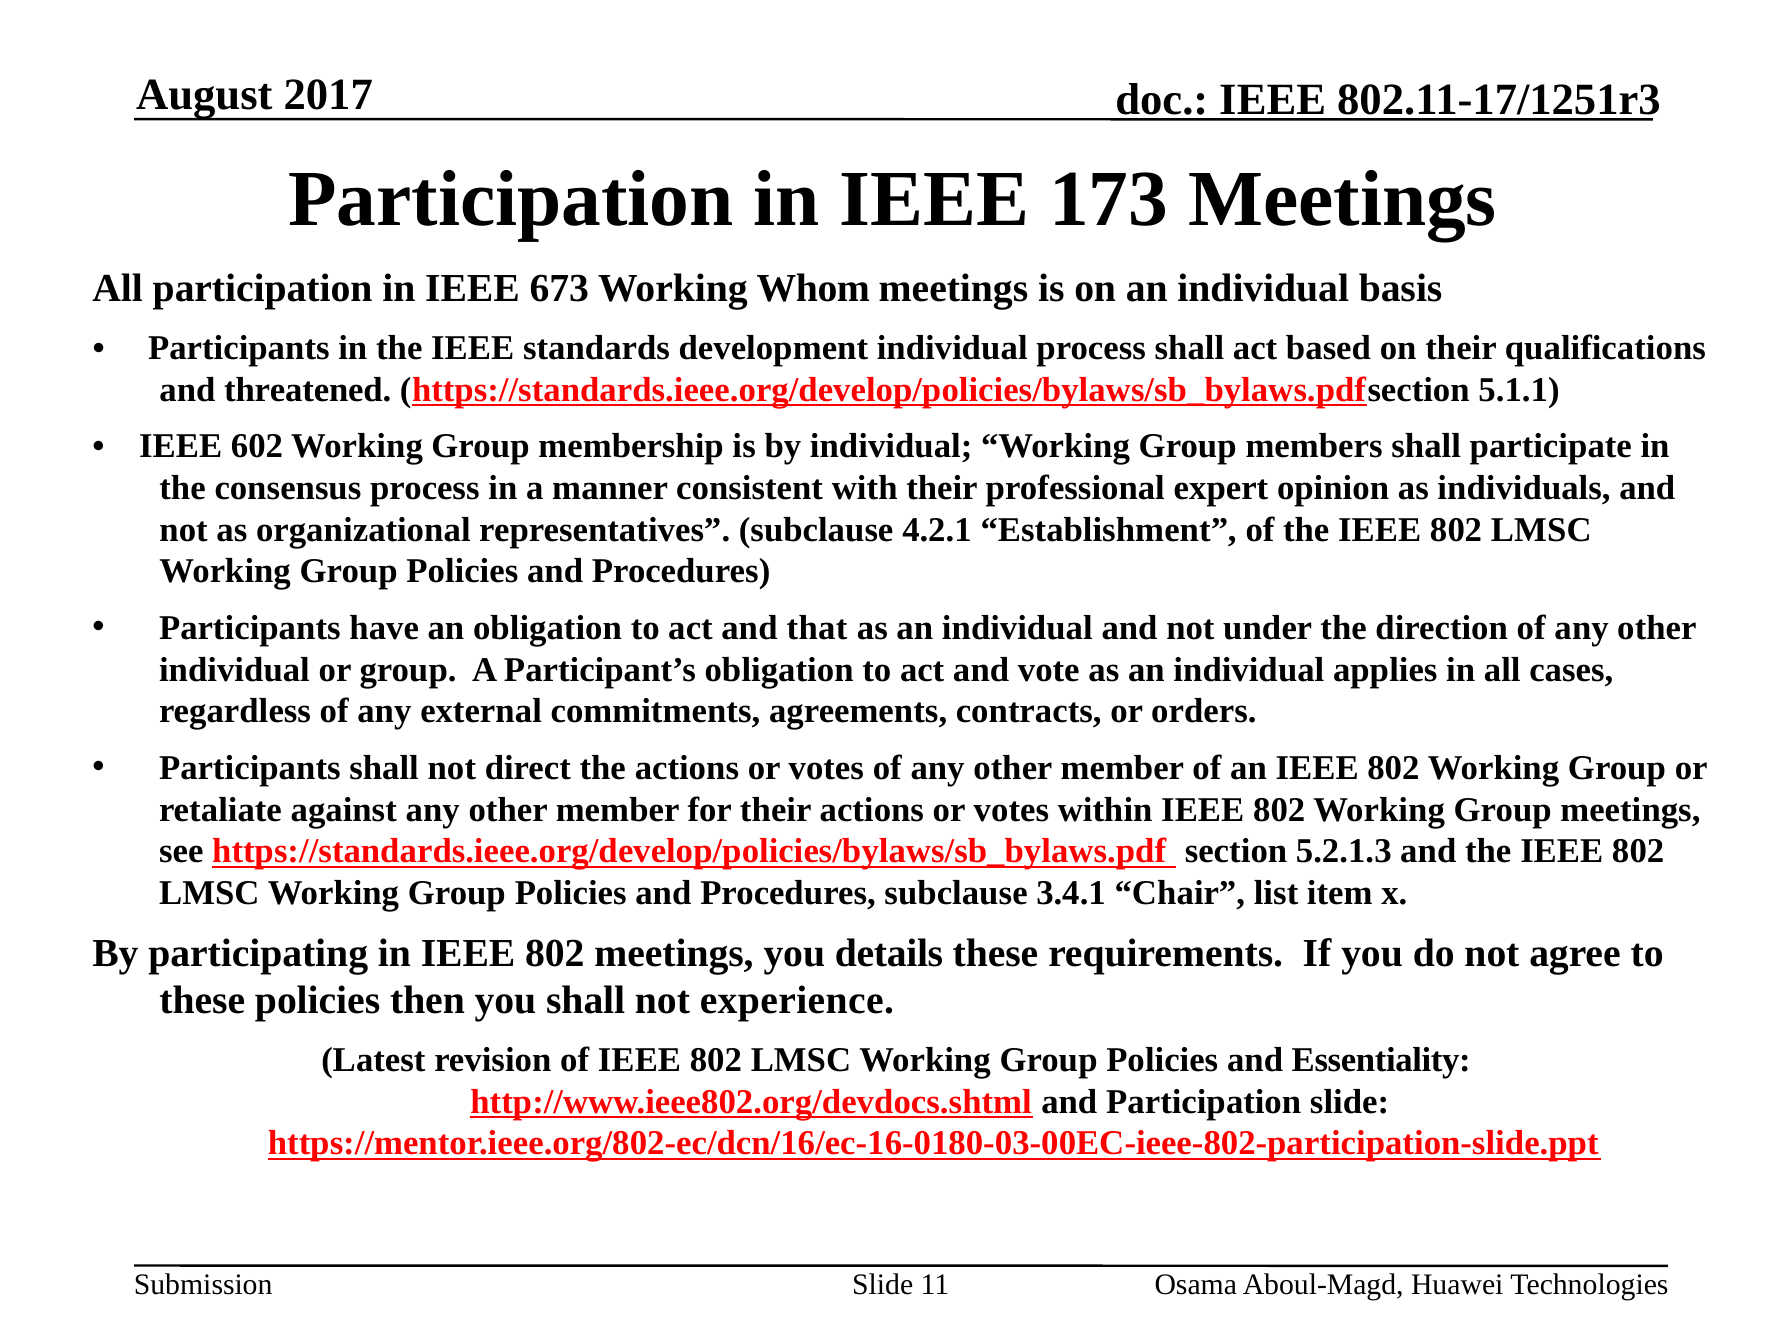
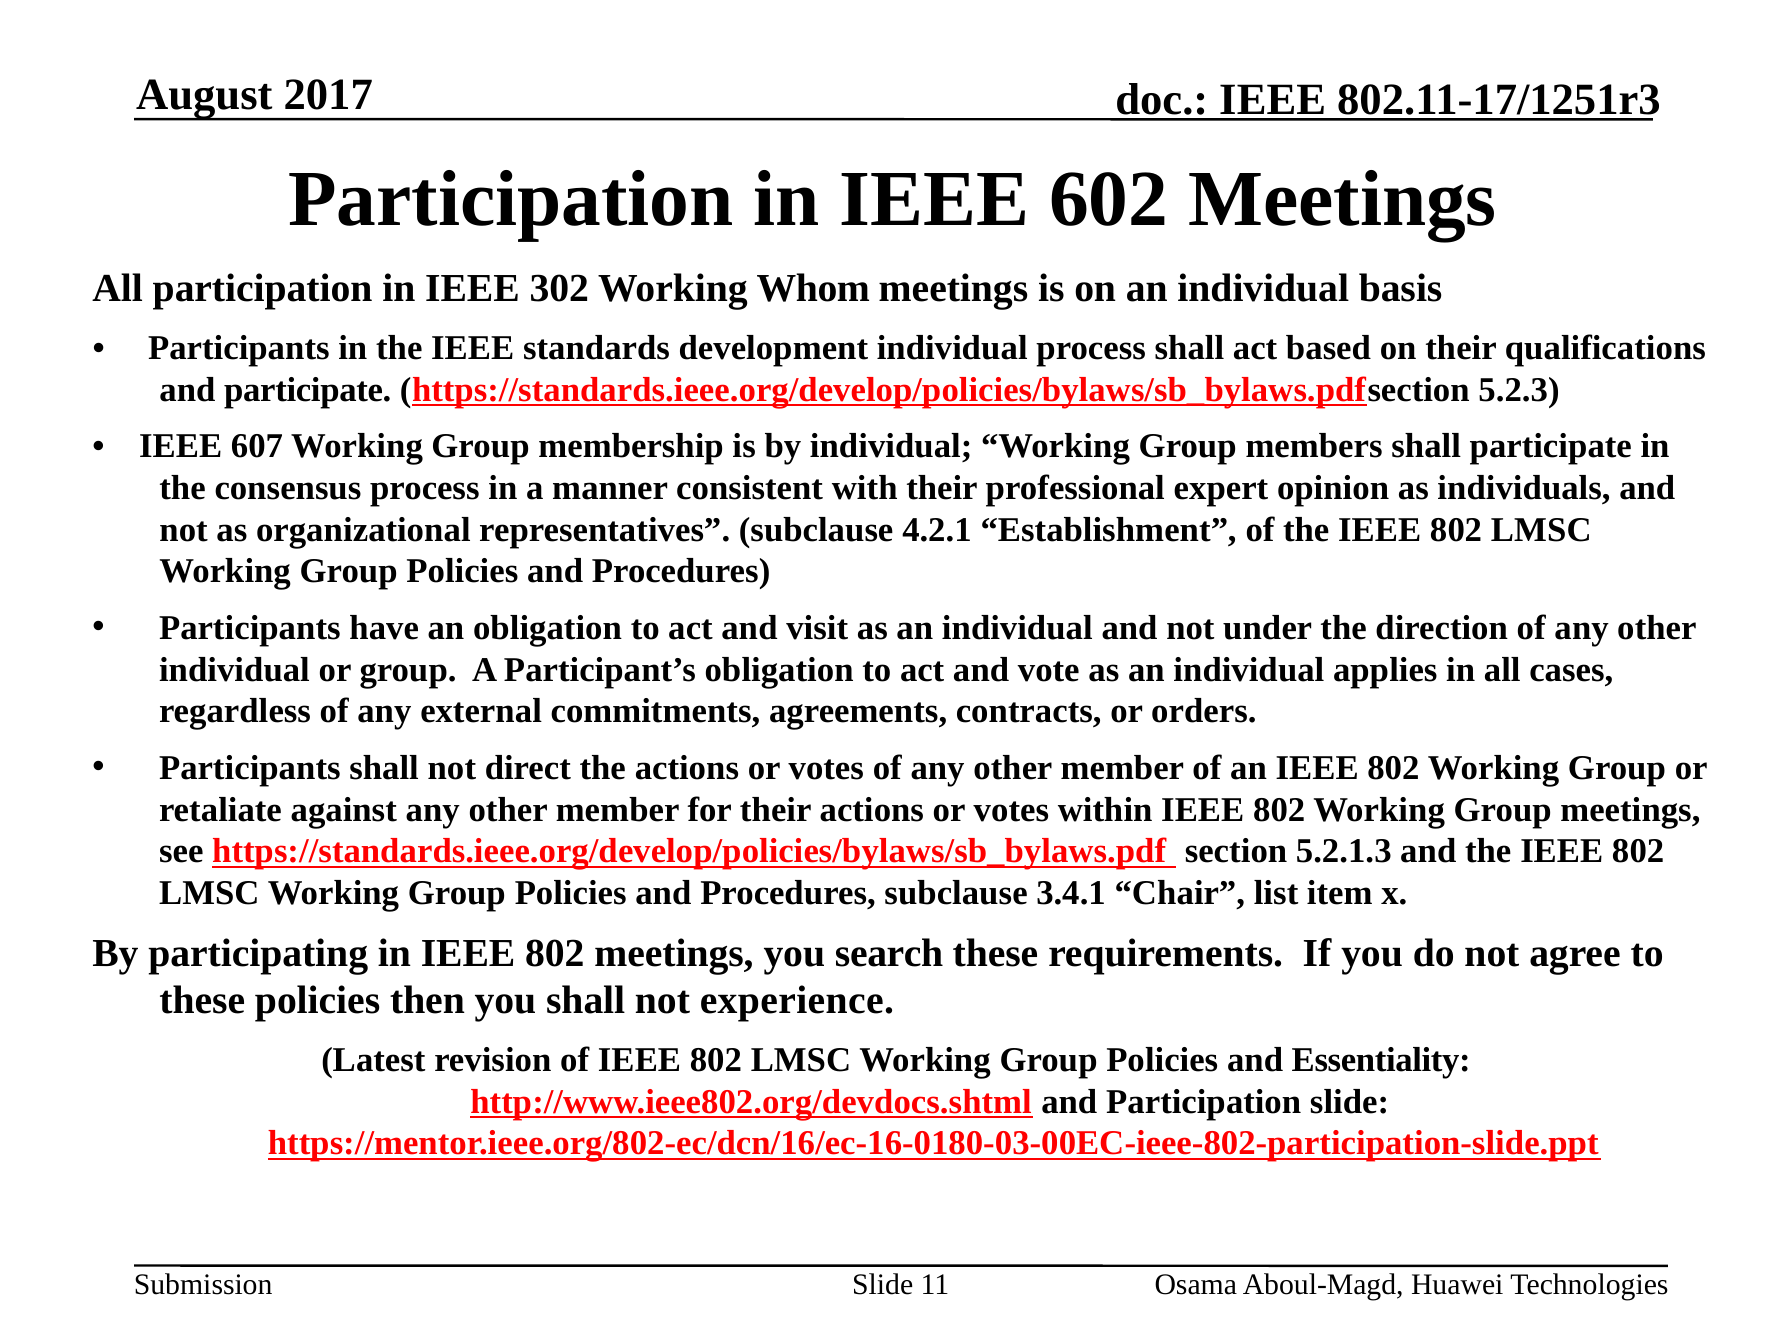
173: 173 -> 602
673: 673 -> 302
and threatened: threatened -> participate
5.1.1: 5.1.1 -> 5.2.3
602: 602 -> 607
that: that -> visit
details: details -> search
